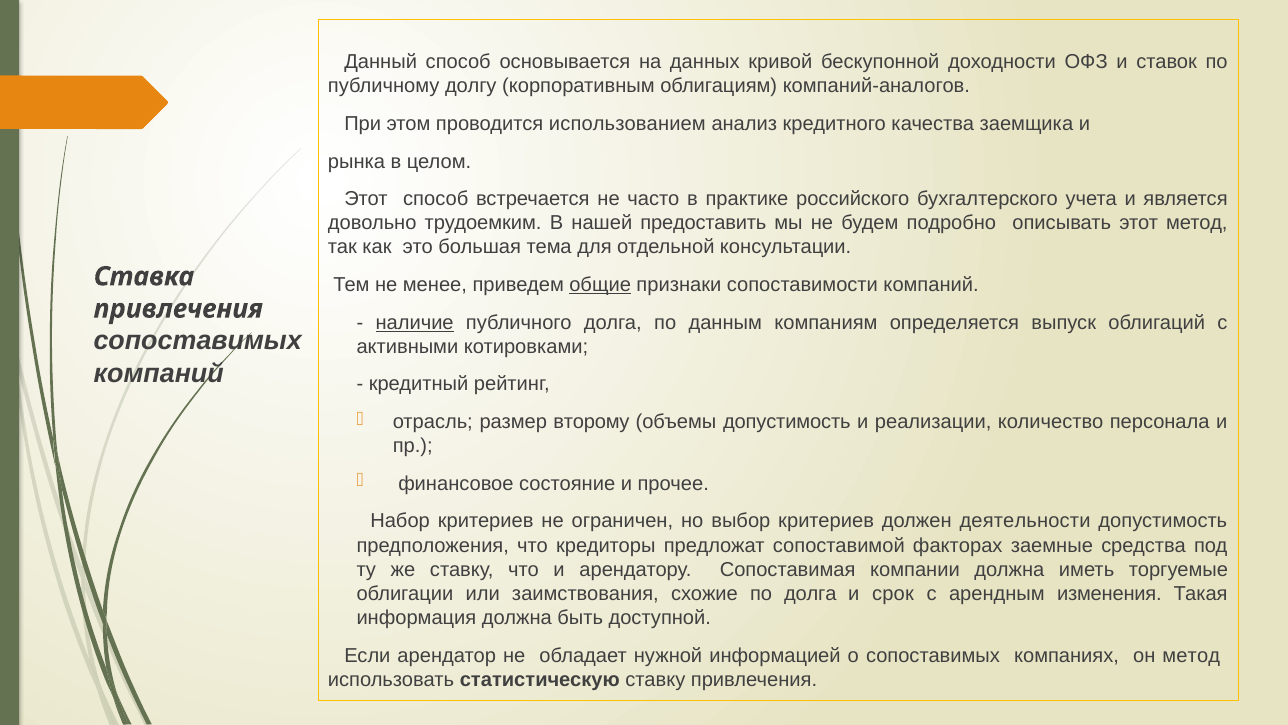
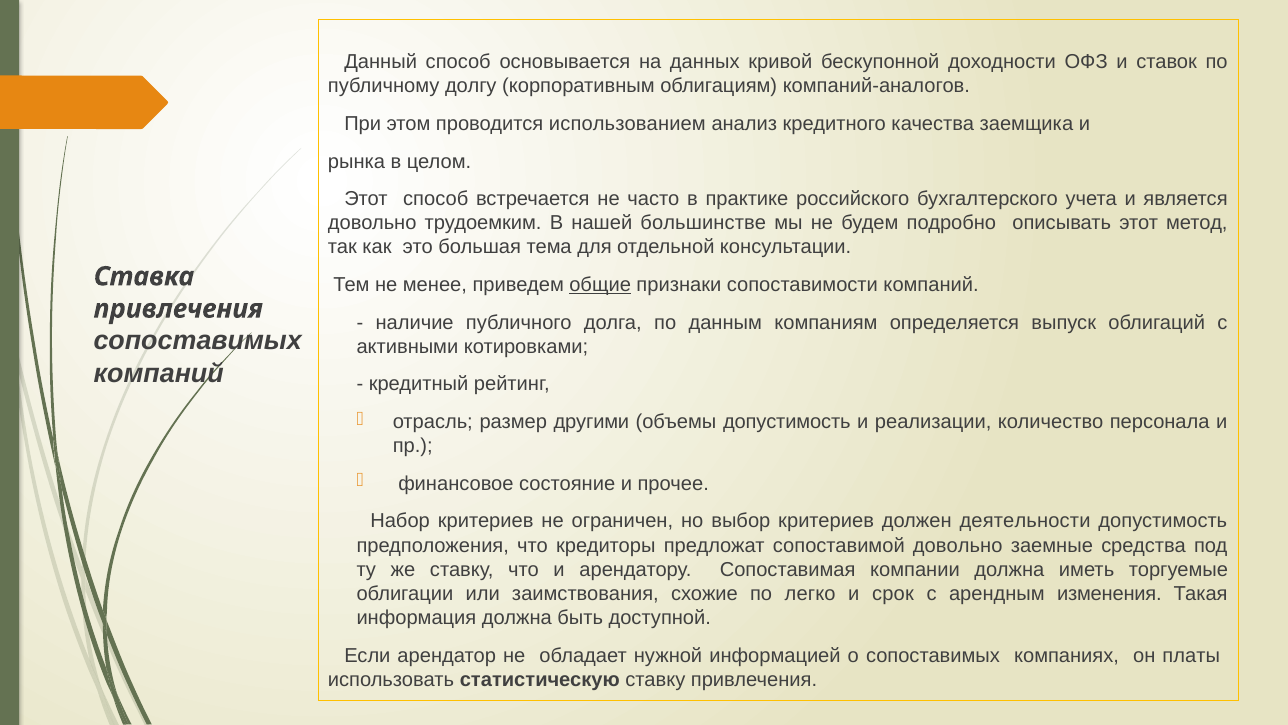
предоставить: предоставить -> большинстве
наличие underline: present -> none
второму: второму -> другими
сопоставимой факторах: факторах -> довольно
по долга: долга -> легко
он метод: метод -> платы
